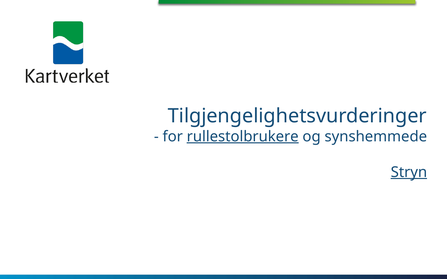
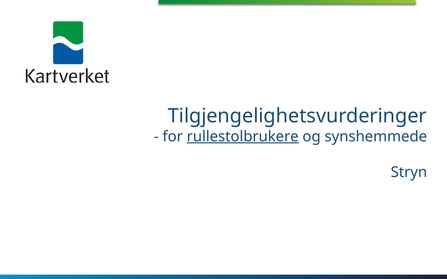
Stryn underline: present -> none
